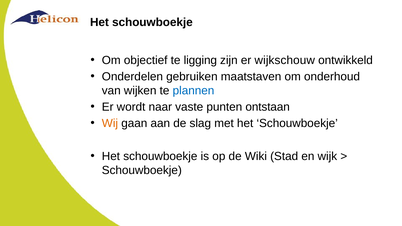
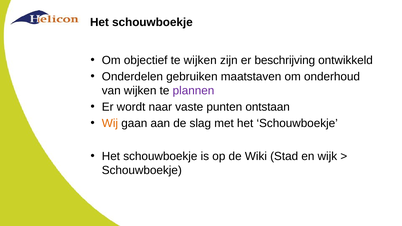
te ligging: ligging -> wijken
wijkschouw: wijkschouw -> beschrijving
plannen colour: blue -> purple
